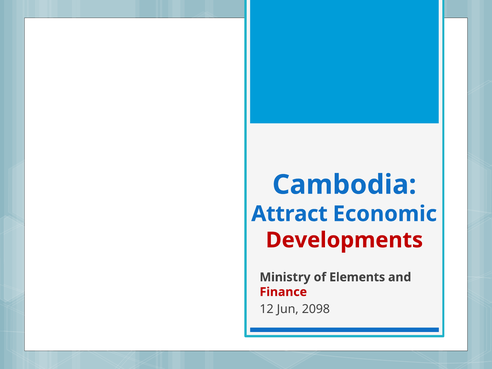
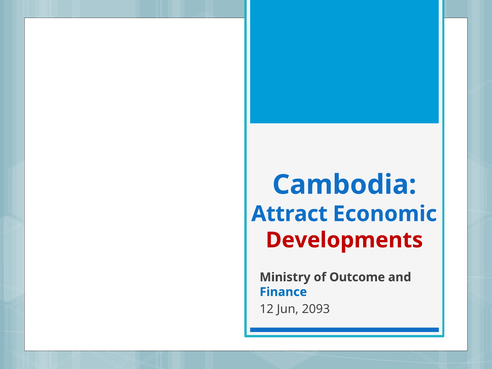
Elements: Elements -> Outcome
Finance colour: red -> blue
2098: 2098 -> 2093
